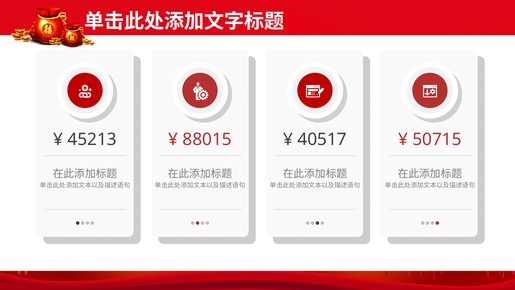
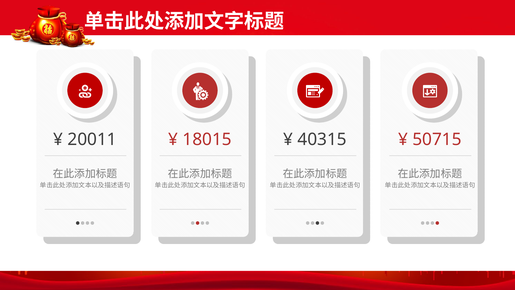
45213: 45213 -> 20011
88015: 88015 -> 18015
40517: 40517 -> 40315
